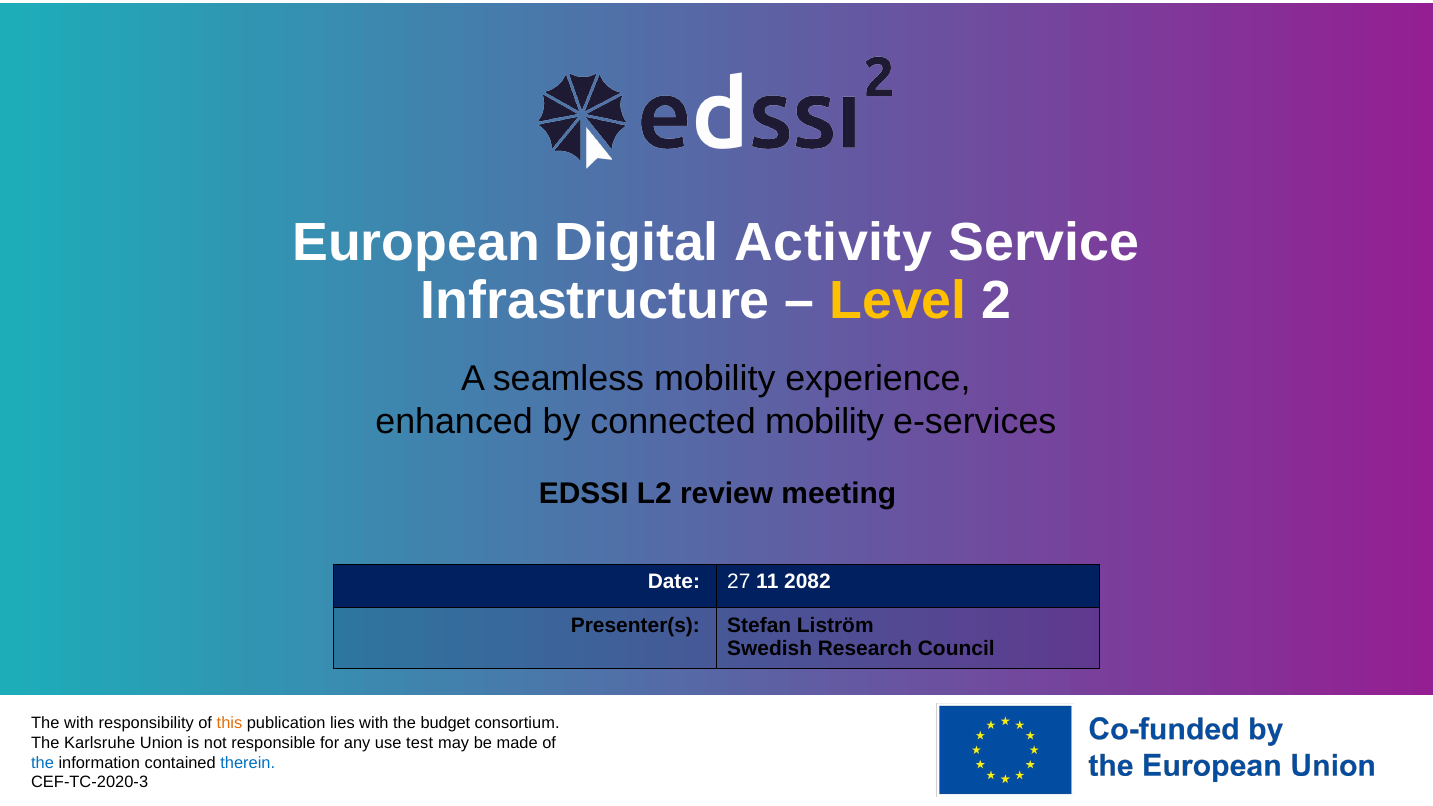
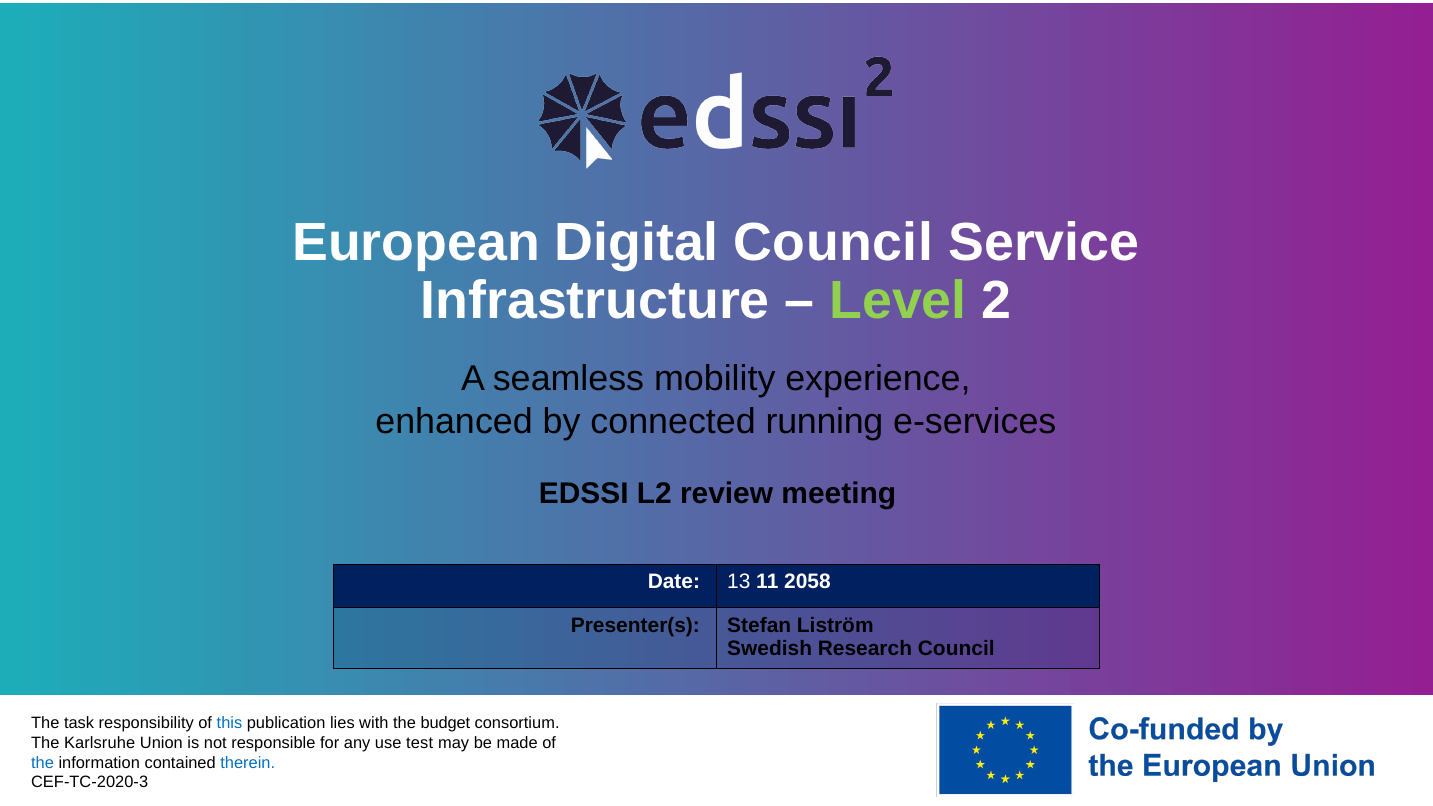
Digital Activity: Activity -> Council
Level colour: yellow -> light green
connected mobility: mobility -> running
27: 27 -> 13
2082: 2082 -> 2058
The with: with -> task
this colour: orange -> blue
